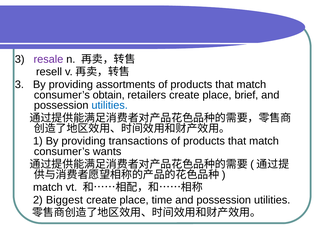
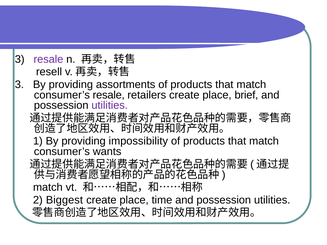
consumer’s obtain: obtain -> resale
utilities at (110, 106) colour: blue -> purple
transactions: transactions -> impossibility
